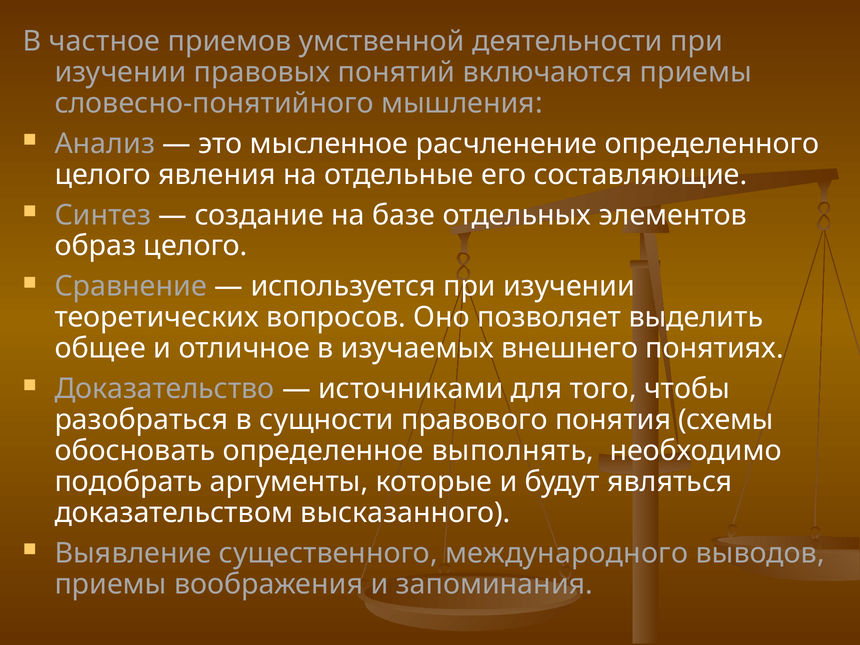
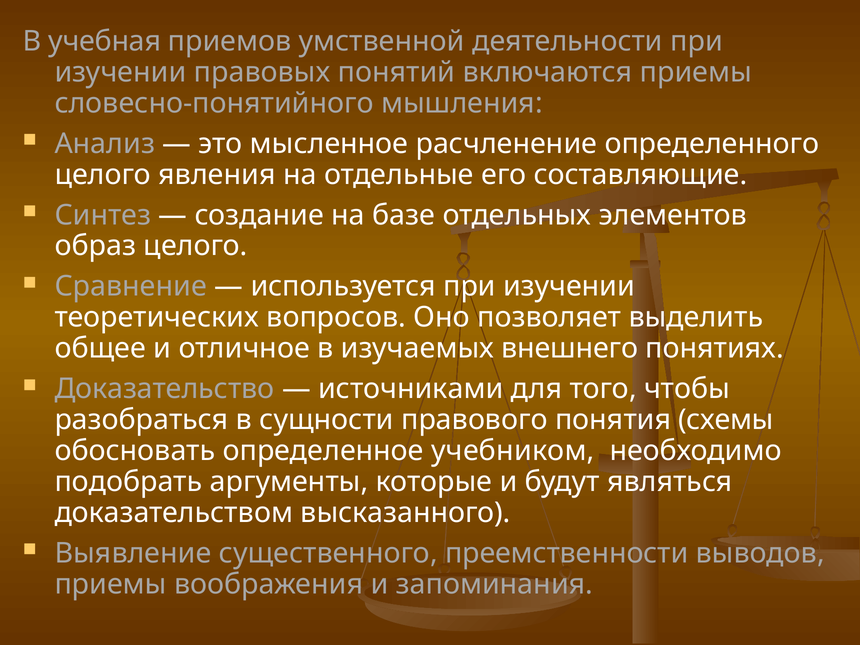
частное: частное -> учебная
выполнять: выполнять -> учебником
международного: международного -> преемственности
